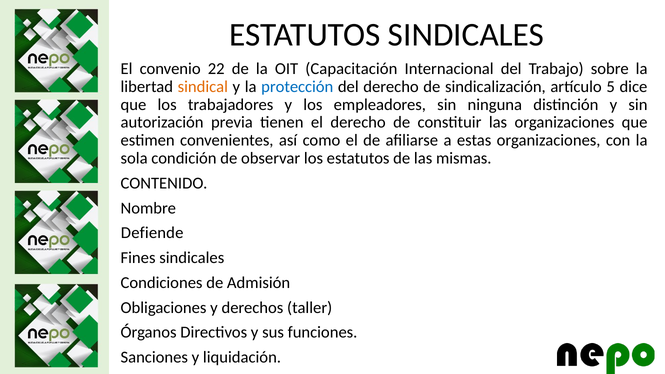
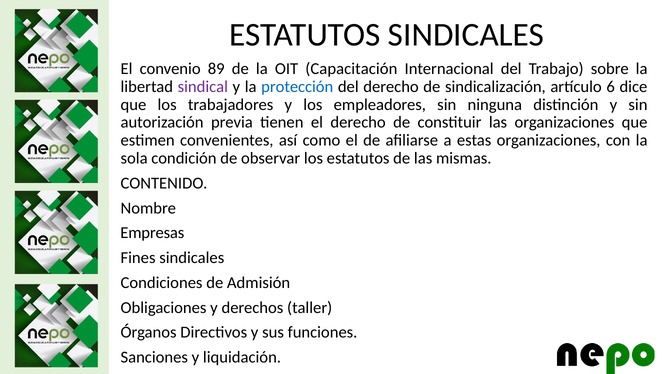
22: 22 -> 89
sindical colour: orange -> purple
5: 5 -> 6
Defiende: Defiende -> Empresas
